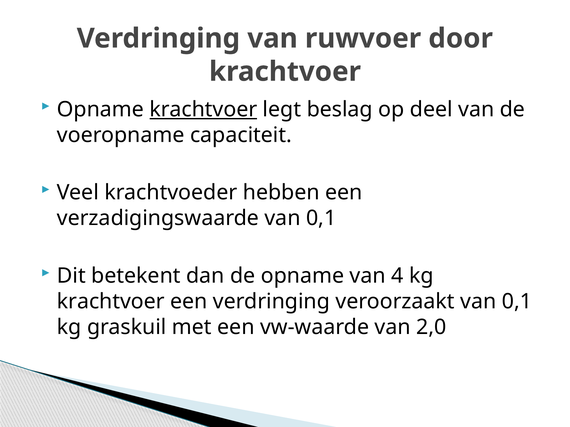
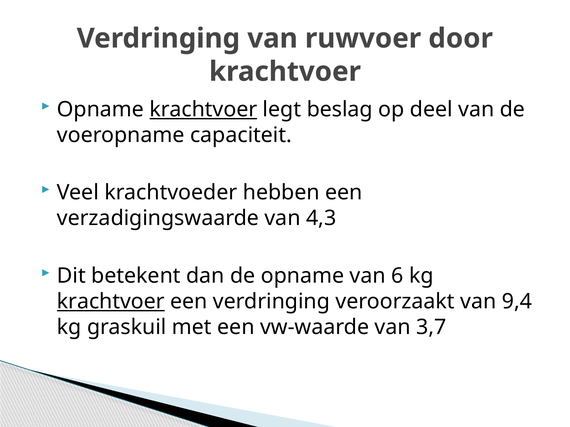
verzadigingswaarde van 0,1: 0,1 -> 4,3
4: 4 -> 6
krachtvoer at (111, 302) underline: none -> present
veroorzaakt van 0,1: 0,1 -> 9,4
2,0: 2,0 -> 3,7
